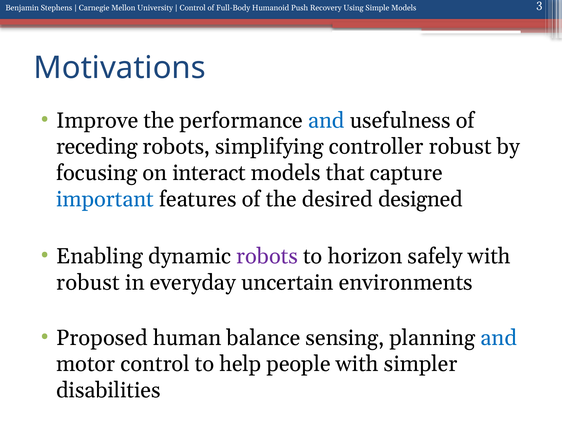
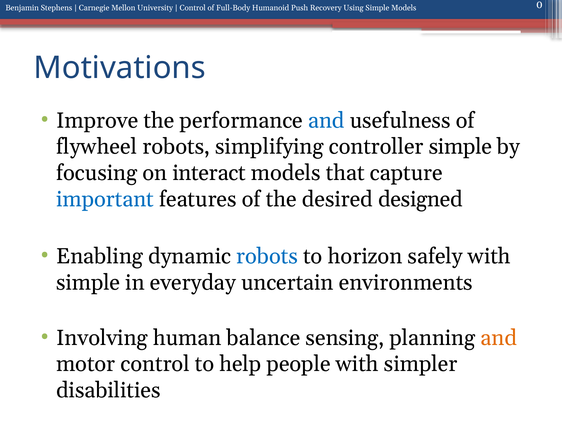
3: 3 -> 0
receding: receding -> flywheel
controller robust: robust -> simple
robots at (267, 256) colour: purple -> blue
robust at (88, 282): robust -> simple
Proposed: Proposed -> Involving
and at (499, 337) colour: blue -> orange
